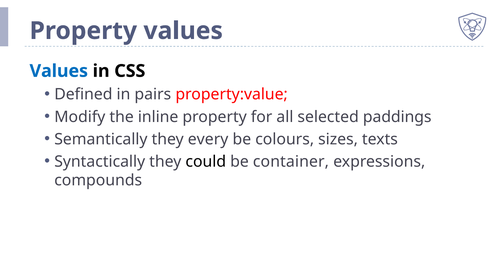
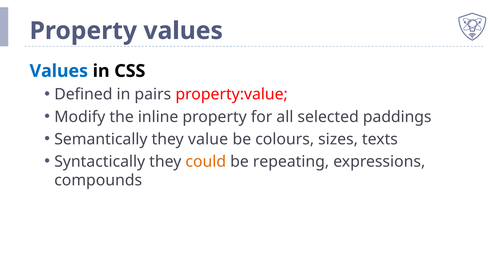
every: every -> value
could colour: black -> orange
container: container -> repeating
